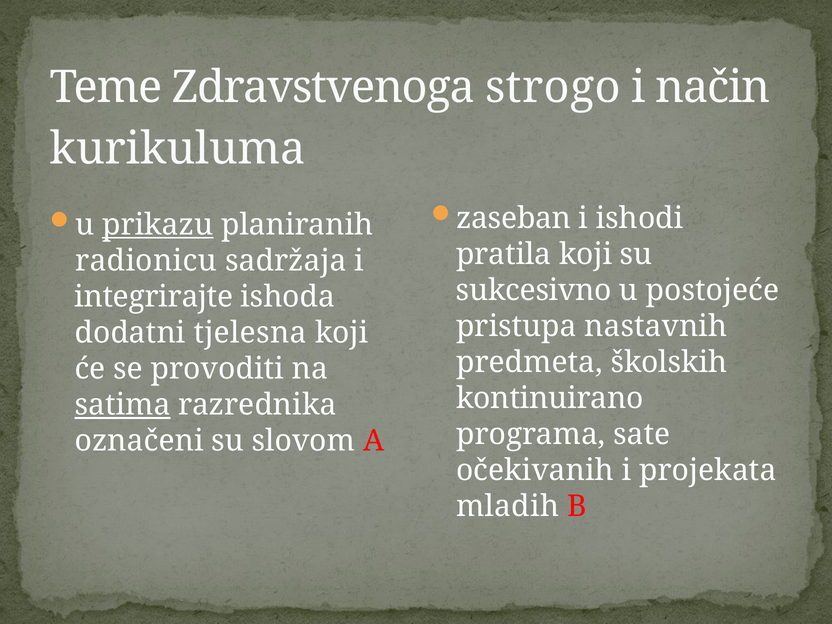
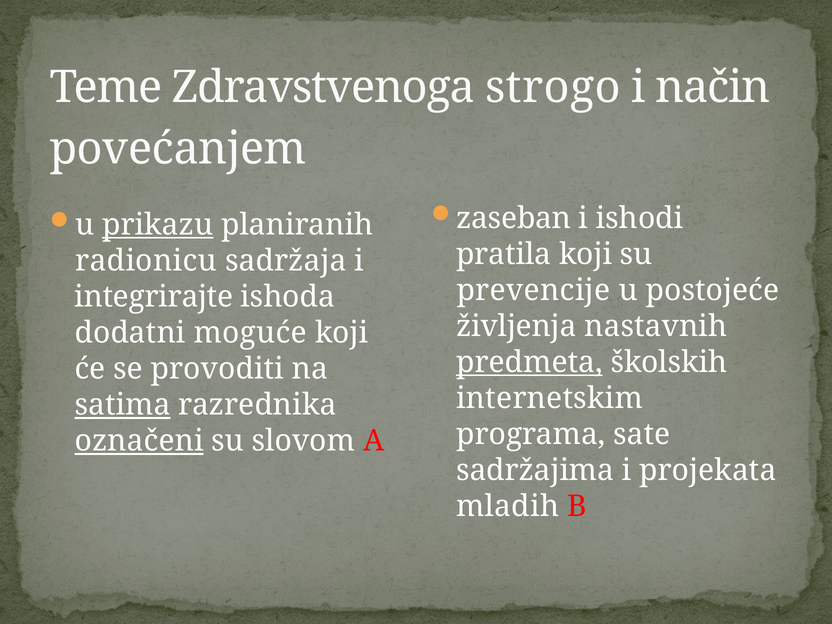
kurikuluma: kurikuluma -> povećanjem
sukcesivno: sukcesivno -> prevencije
pristupa: pristupa -> življenja
tjelesna: tjelesna -> moguće
predmeta underline: none -> present
kontinuirano: kontinuirano -> internetskim
označeni underline: none -> present
očekivanih: očekivanih -> sadržajima
